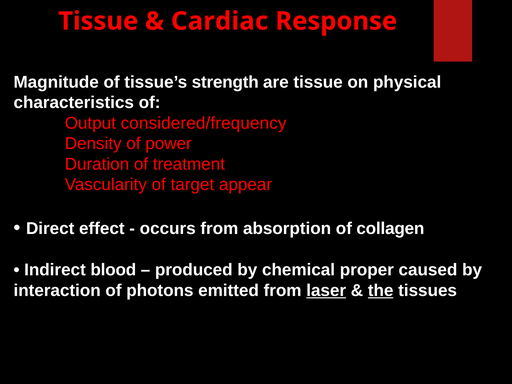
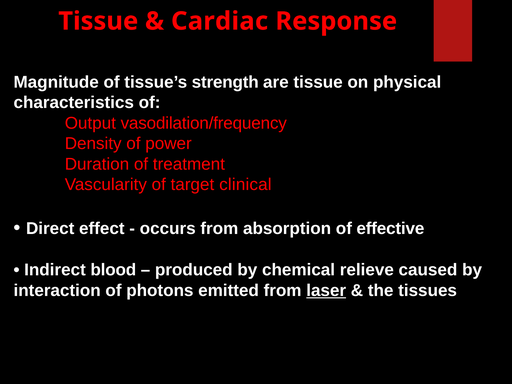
considered/frequency: considered/frequency -> vasodilation/frequency
appear: appear -> clinical
collagen: collagen -> effective
proper: proper -> relieve
the underline: present -> none
